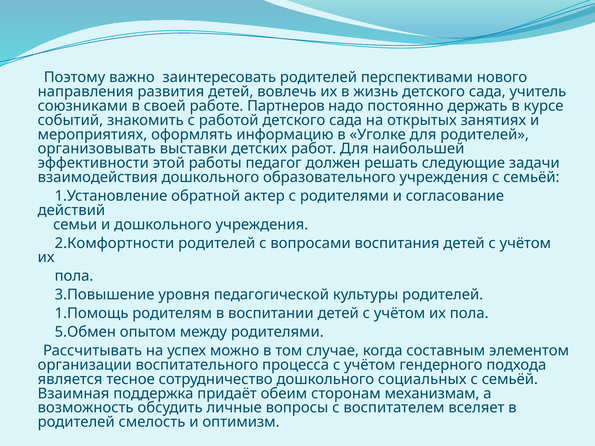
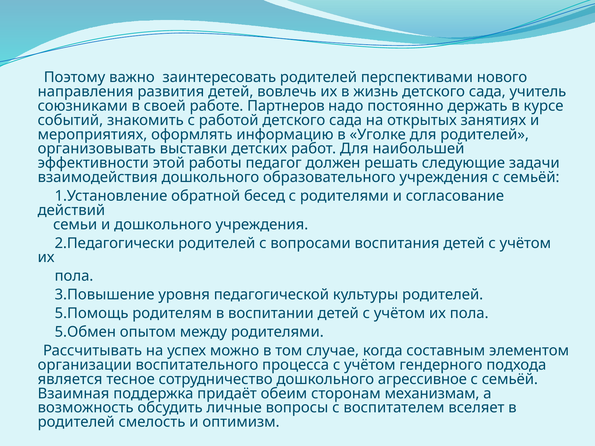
актер: актер -> бесед
2.Комфортности: 2.Комфортности -> 2.Педагогически
1.Помощь: 1.Помощь -> 5.Помощь
социальных: социальных -> агрессивное
